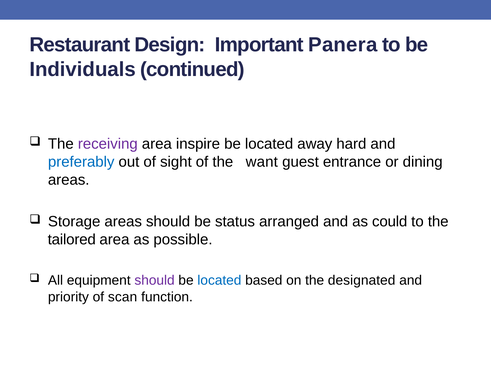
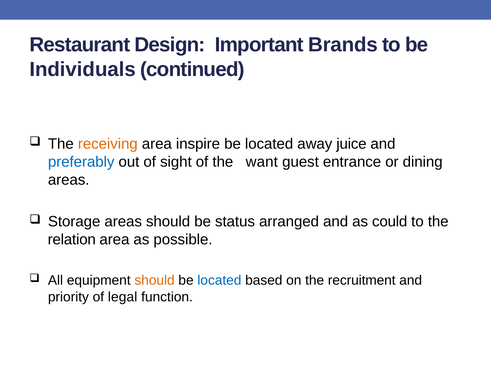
Panera: Panera -> Brands
receiving colour: purple -> orange
hard: hard -> juice
tailored: tailored -> relation
should at (155, 281) colour: purple -> orange
designated: designated -> recruitment
scan: scan -> legal
